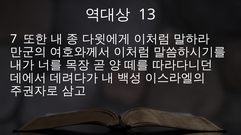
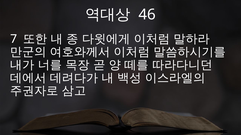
13: 13 -> 46
